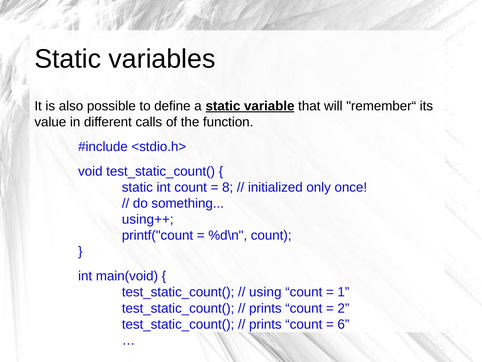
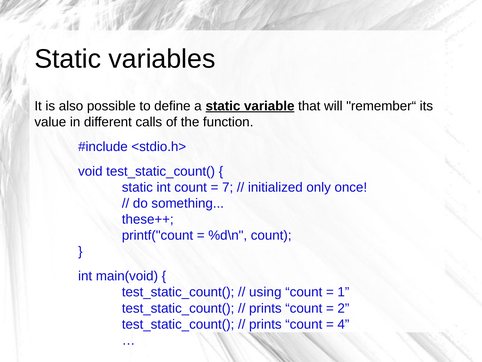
8: 8 -> 7
using++: using++ -> these++
6: 6 -> 4
